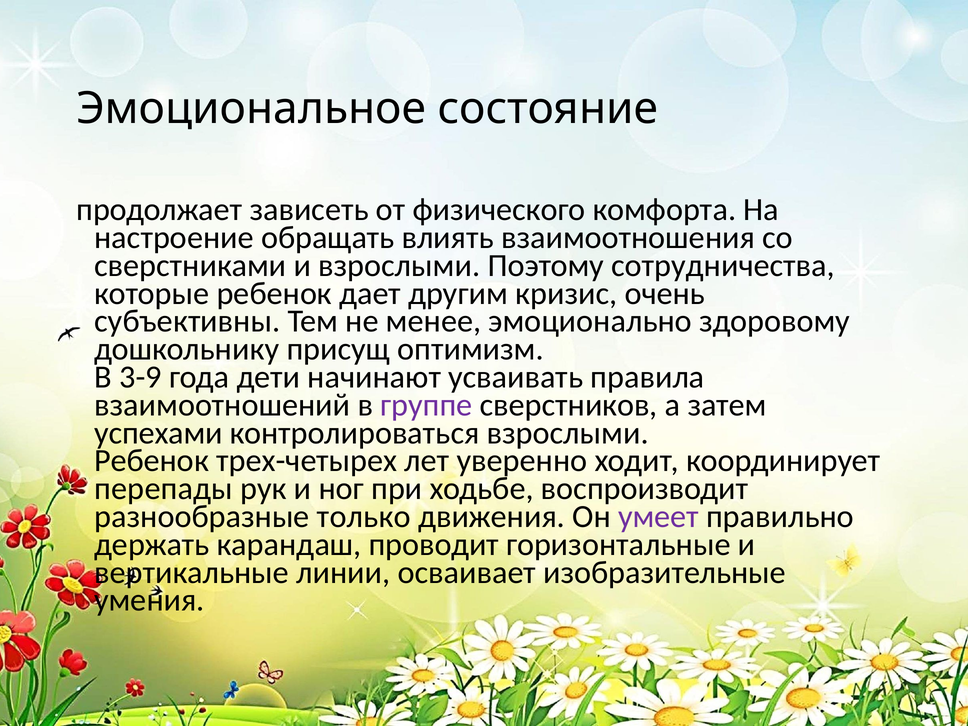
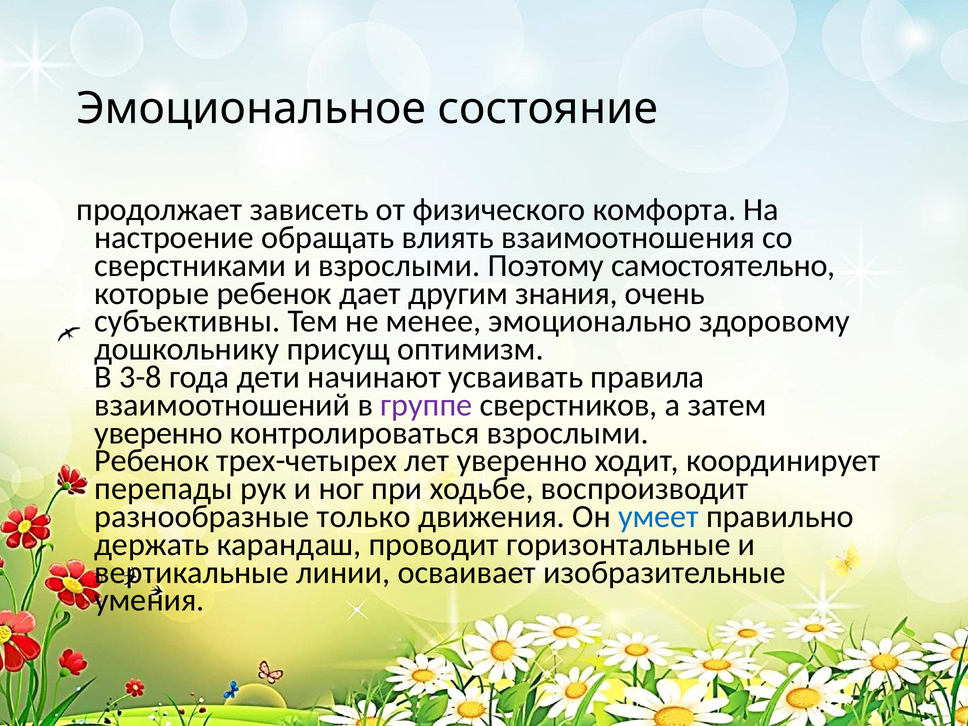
сотрудничества: сотрудничества -> самостоятельно
кризис: кризис -> знания
3-9: 3-9 -> 3-8
успехами at (158, 433): успехами -> уверенно
умеет colour: purple -> blue
